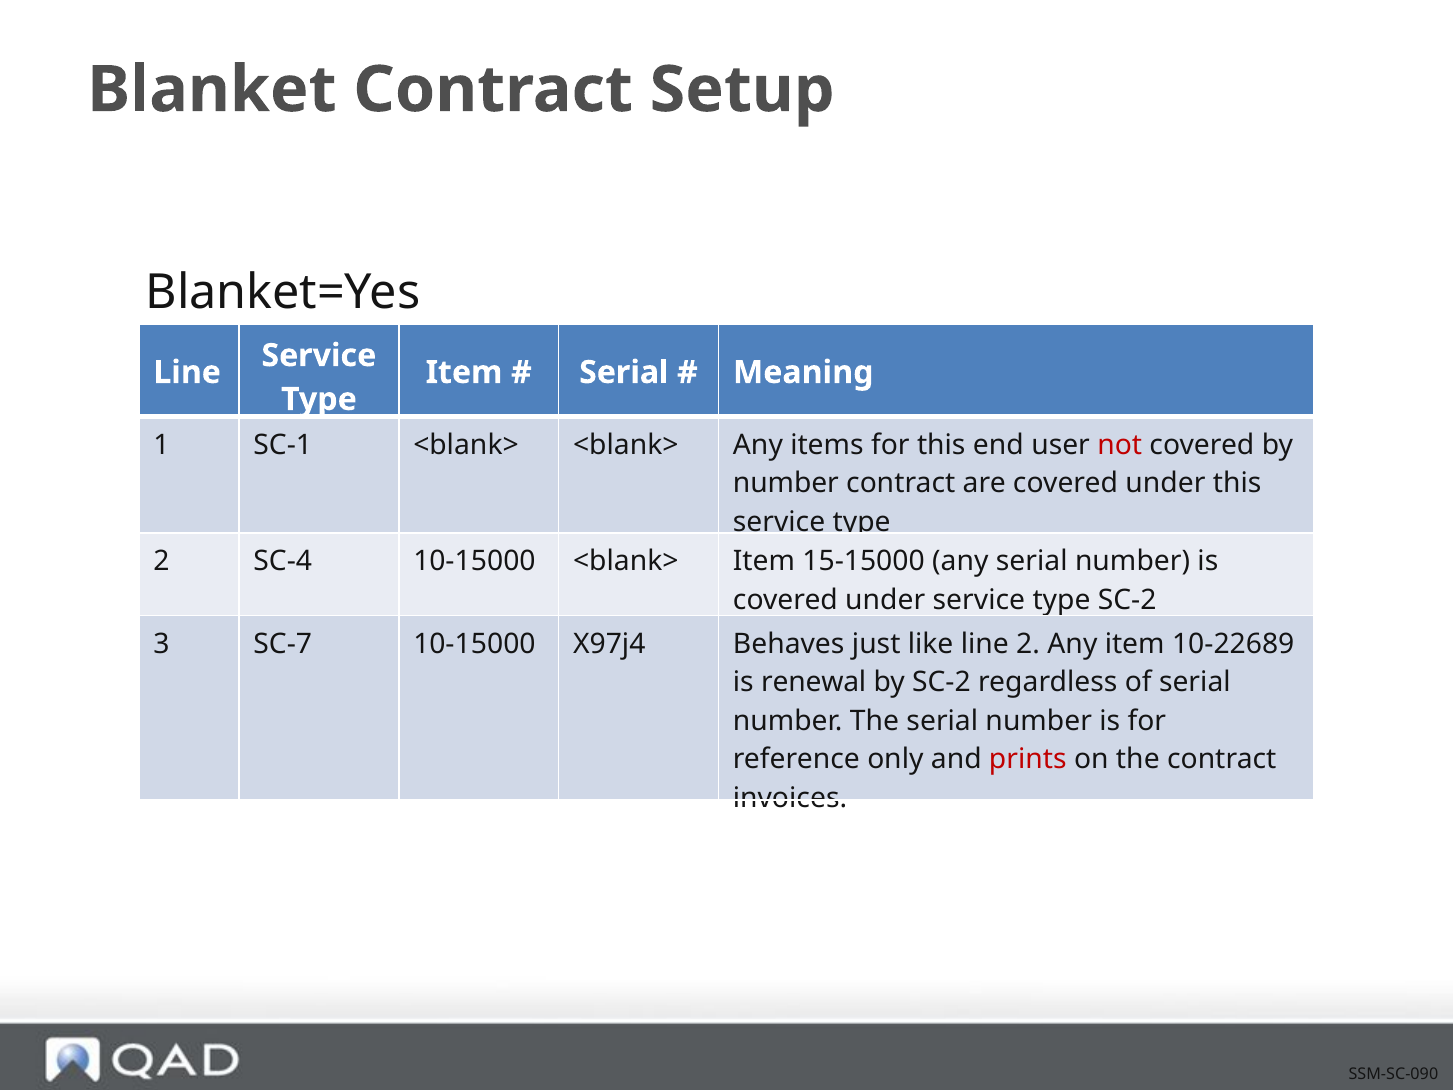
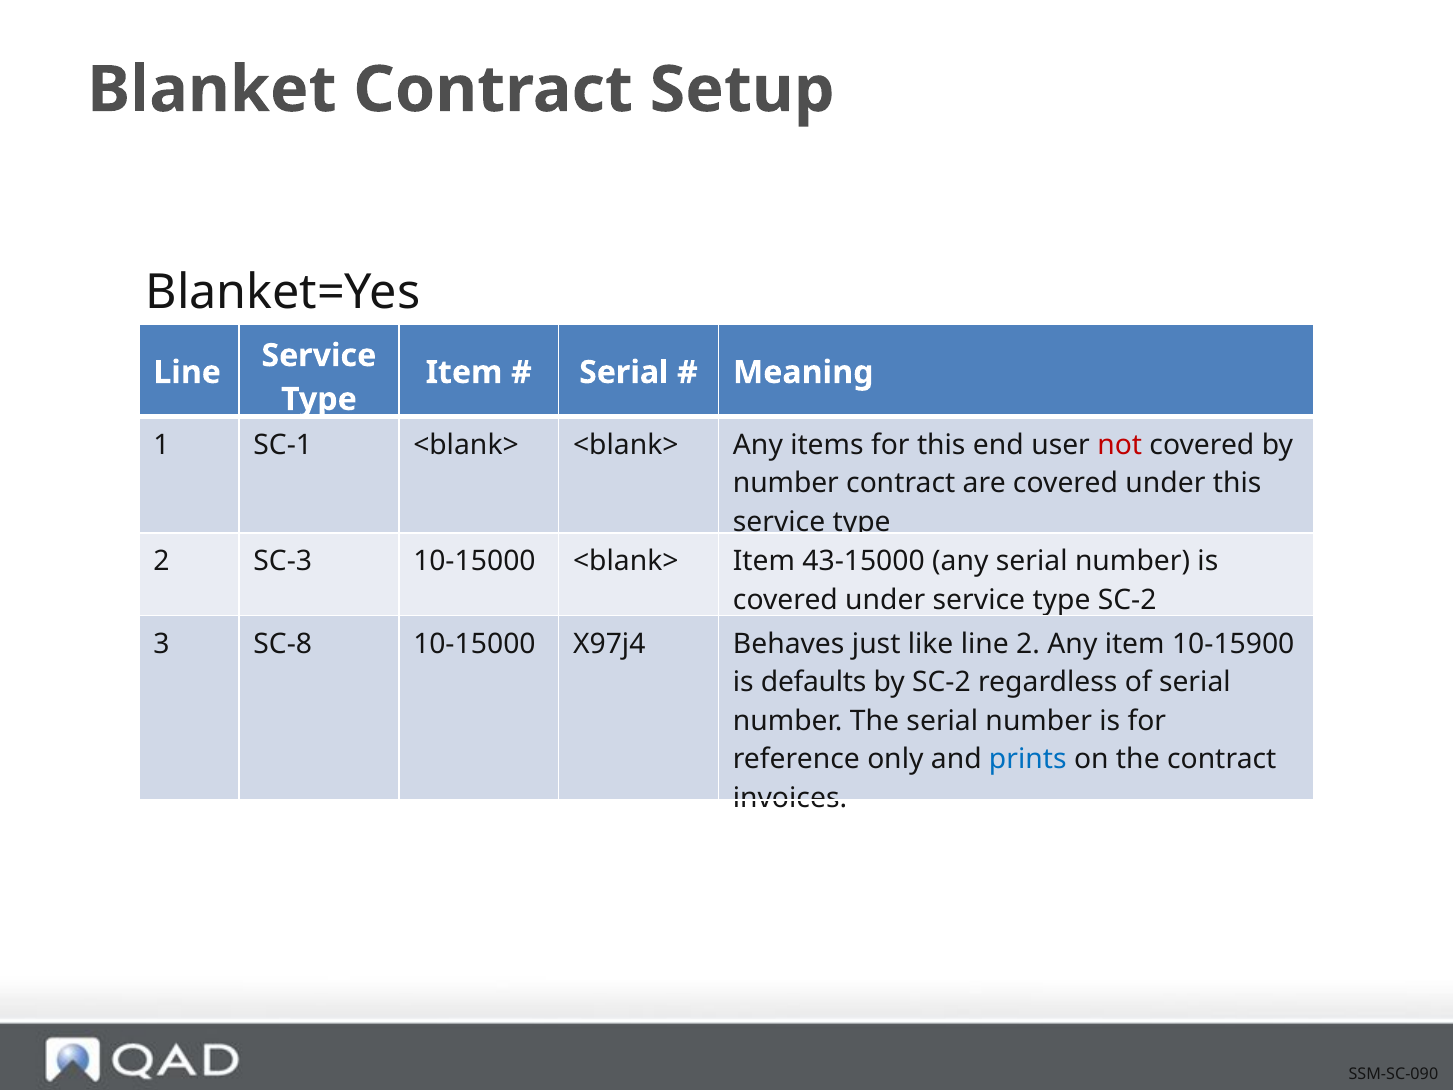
SC-4: SC-4 -> SC-3
15-15000: 15-15000 -> 43-15000
SC-7: SC-7 -> SC-8
10-22689: 10-22689 -> 10-15900
renewal: renewal -> defaults
prints colour: red -> blue
